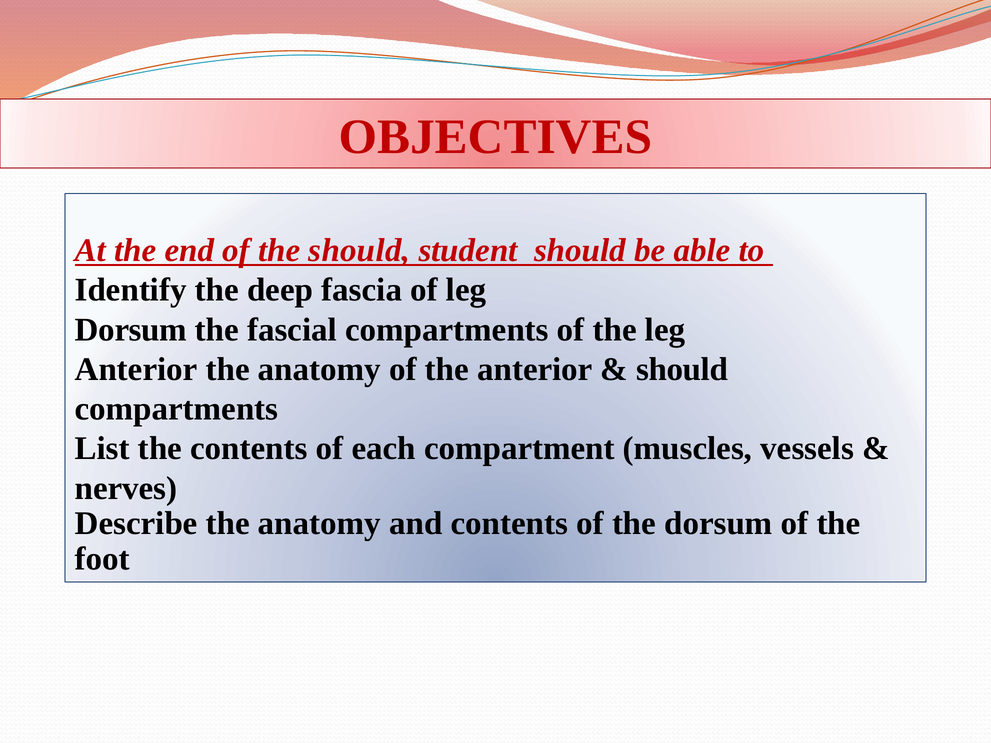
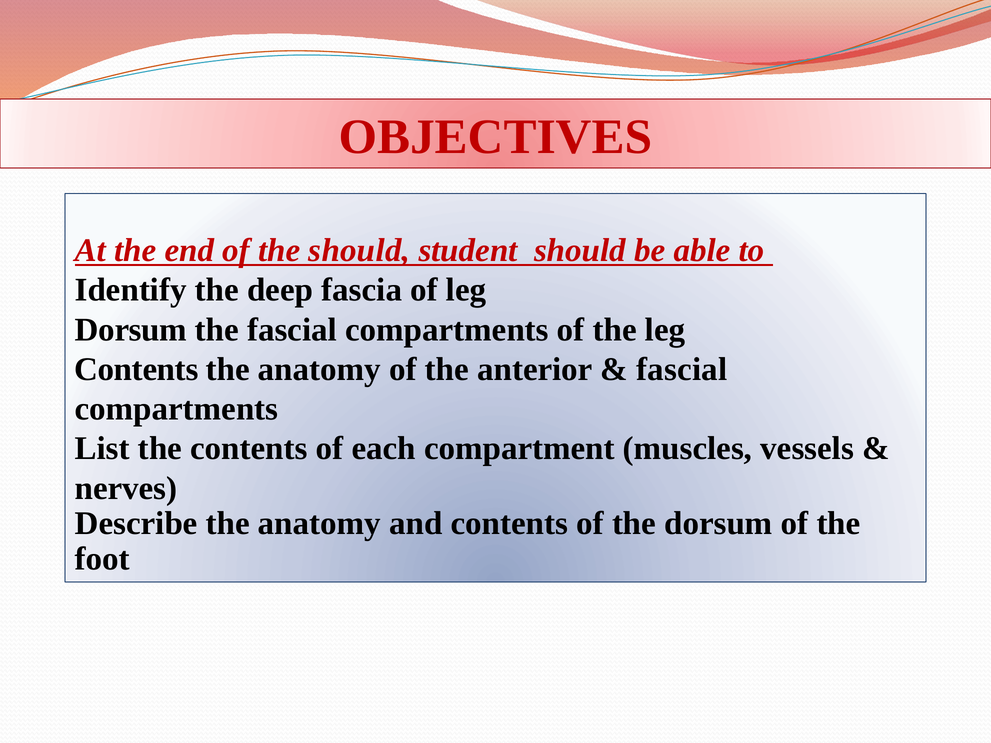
Anterior at (136, 369): Anterior -> Contents
should at (682, 369): should -> fascial
